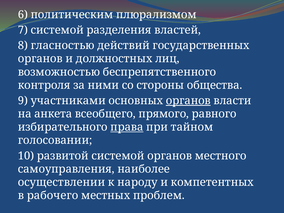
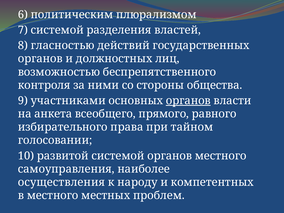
права underline: present -> none
осуществлении: осуществлении -> осуществления
в рабочего: рабочего -> местного
